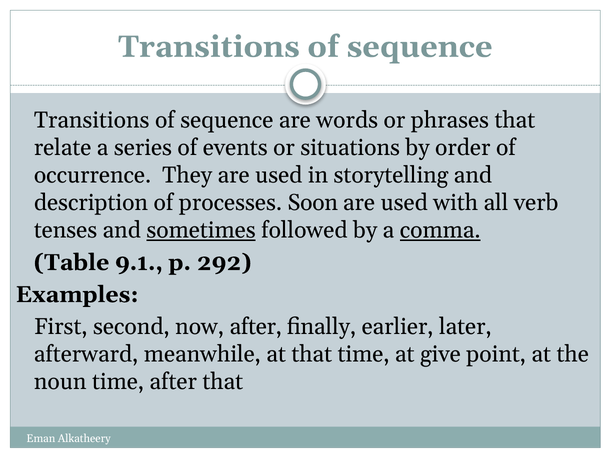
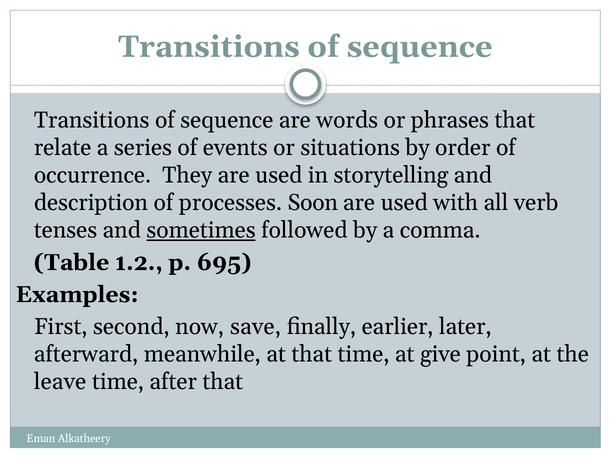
comma underline: present -> none
9.1: 9.1 -> 1.2
292: 292 -> 695
now after: after -> save
noun: noun -> leave
